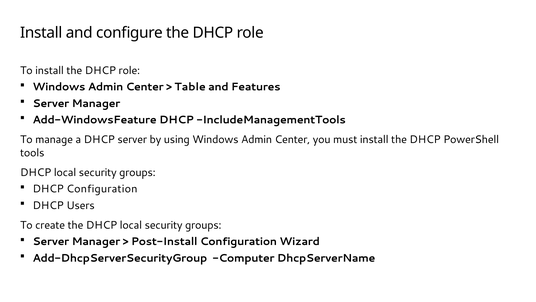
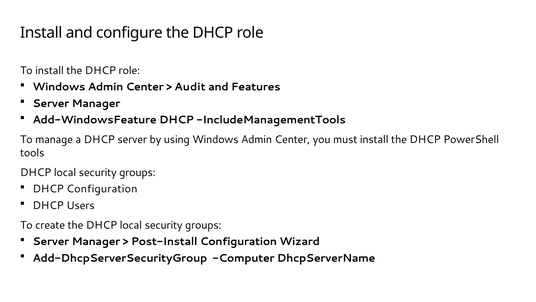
Table: Table -> Audit
